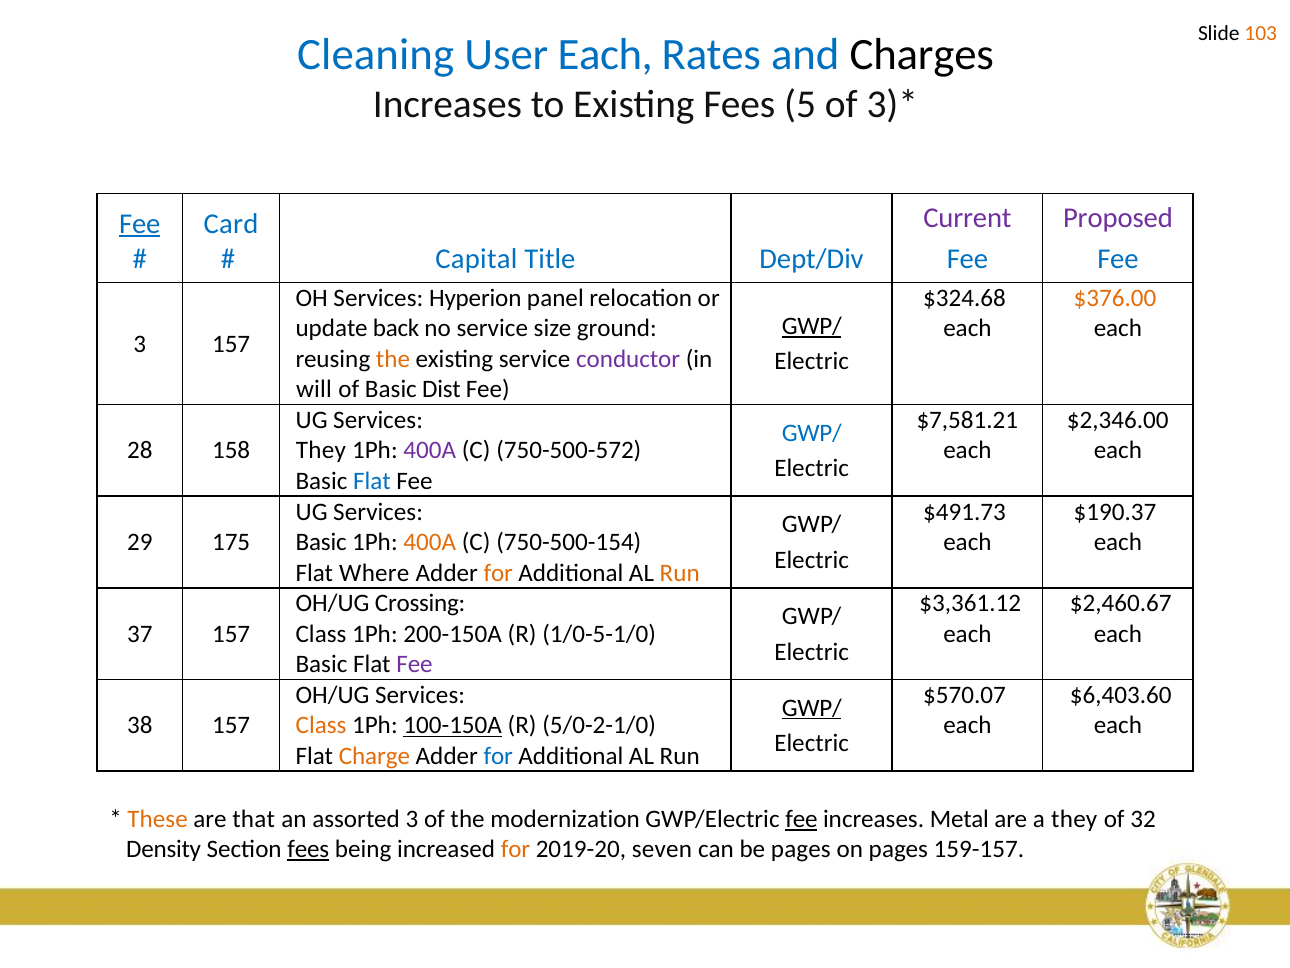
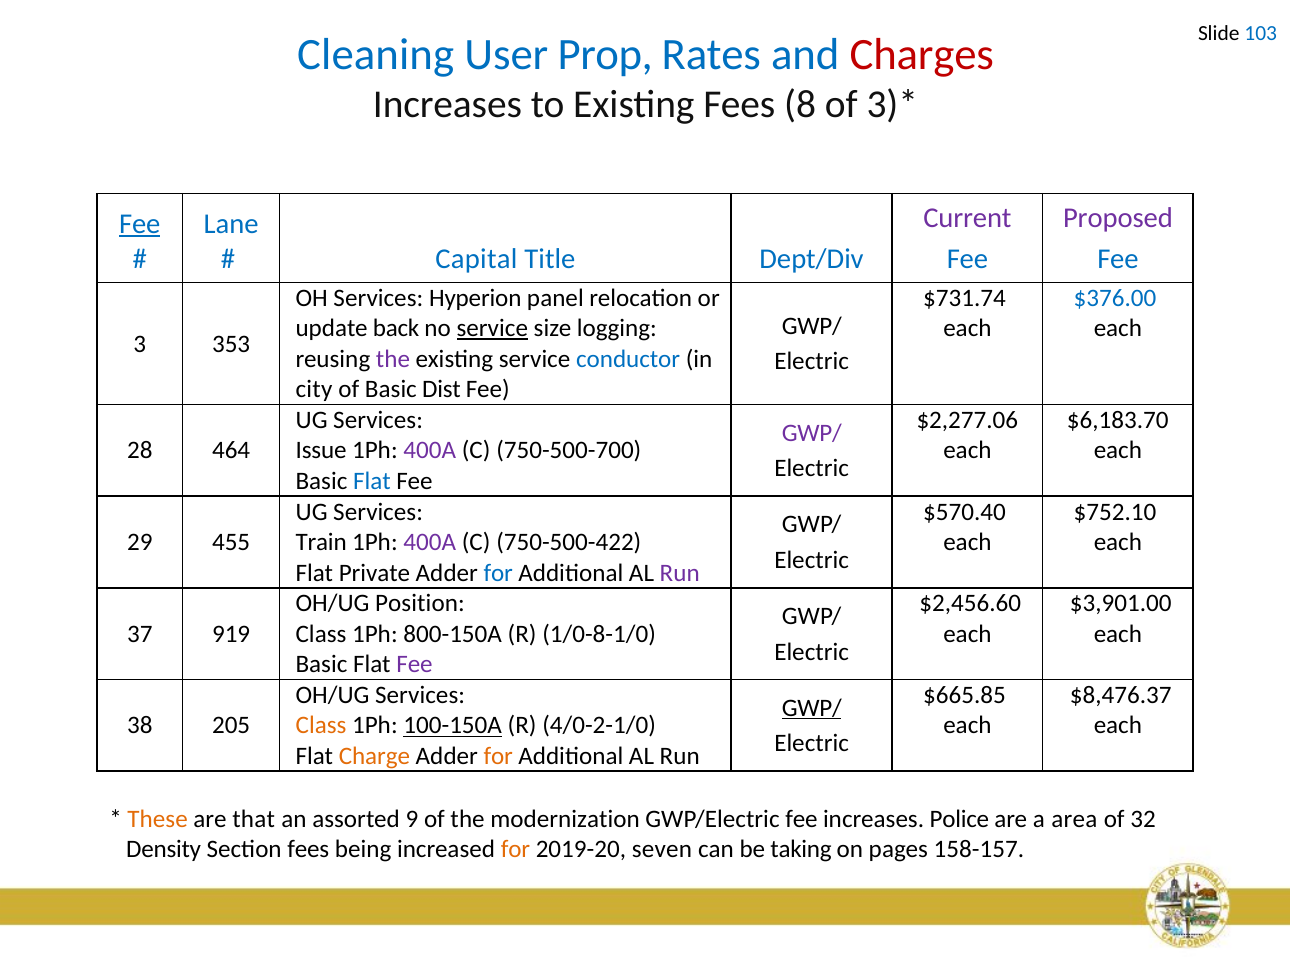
103 colour: orange -> blue
User Each: Each -> Prop
Charges colour: black -> red
5: 5 -> 8
Card: Card -> Lane
$324.68: $324.68 -> $731.74
$376.00 colour: orange -> blue
GWP/ at (812, 326) underline: present -> none
service at (492, 328) underline: none -> present
ground: ground -> logging
3 157: 157 -> 353
the at (393, 359) colour: orange -> purple
conductor colour: purple -> blue
will: will -> city
$7,581.21: $7,581.21 -> $2,277.06
$2,346.00: $2,346.00 -> $6,183.70
GWP/ at (812, 433) colour: blue -> purple
158: 158 -> 464
They at (321, 450): They -> Issue
750-500-572: 750-500-572 -> 750-500-700
$491.73: $491.73 -> $570.40
$190.37: $190.37 -> $752.10
175: 175 -> 455
Basic at (321, 542): Basic -> Train
400A at (430, 542) colour: orange -> purple
750-500-154: 750-500-154 -> 750-500-422
Where: Where -> Private
for at (498, 573) colour: orange -> blue
Run at (680, 573) colour: orange -> purple
Crossing: Crossing -> Position
$3,361.12: $3,361.12 -> $2,456.60
$2,460.67: $2,460.67 -> $3,901.00
37 157: 157 -> 919
200-150A: 200-150A -> 800-150A
1/0-5-1/0: 1/0-5-1/0 -> 1/0-8-1/0
$570.07: $570.07 -> $665.85
$6,403.60: $6,403.60 -> $8,476.37
38 157: 157 -> 205
5/0-2-1/0: 5/0-2-1/0 -> 4/0-2-1/0
for at (498, 756) colour: blue -> orange
assorted 3: 3 -> 9
fee at (801, 819) underline: present -> none
Metal: Metal -> Police
a they: they -> area
fees at (308, 849) underline: present -> none
be pages: pages -> taking
159-157: 159-157 -> 158-157
